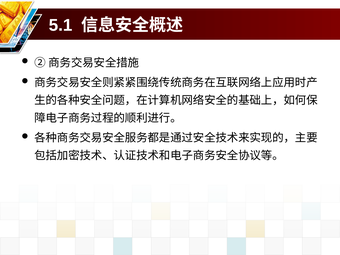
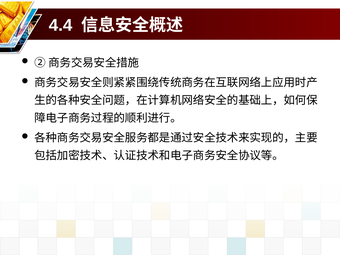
5.1: 5.1 -> 4.4
